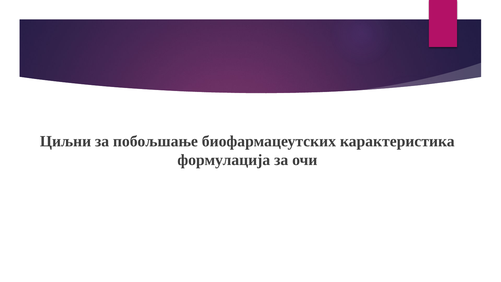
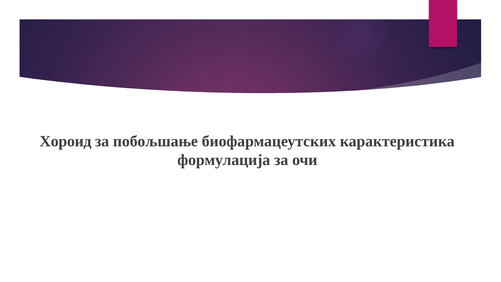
Циљни: Циљни -> Хороид
